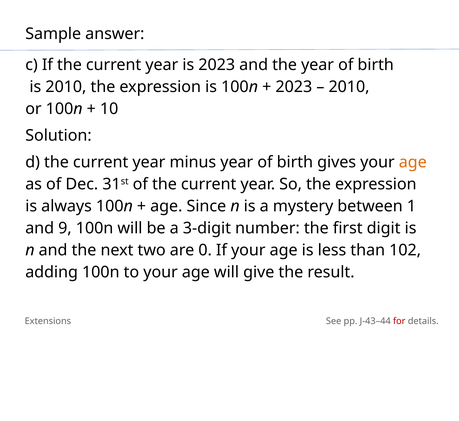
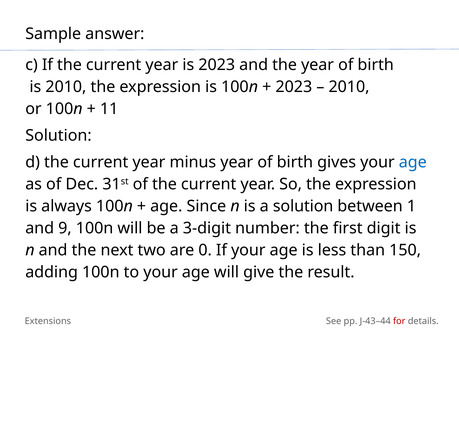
10: 10 -> 11
age at (413, 162) colour: orange -> blue
a mystery: mystery -> solution
102: 102 -> 150
